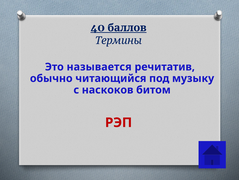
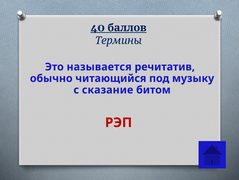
наскоков: наскоков -> сказание
